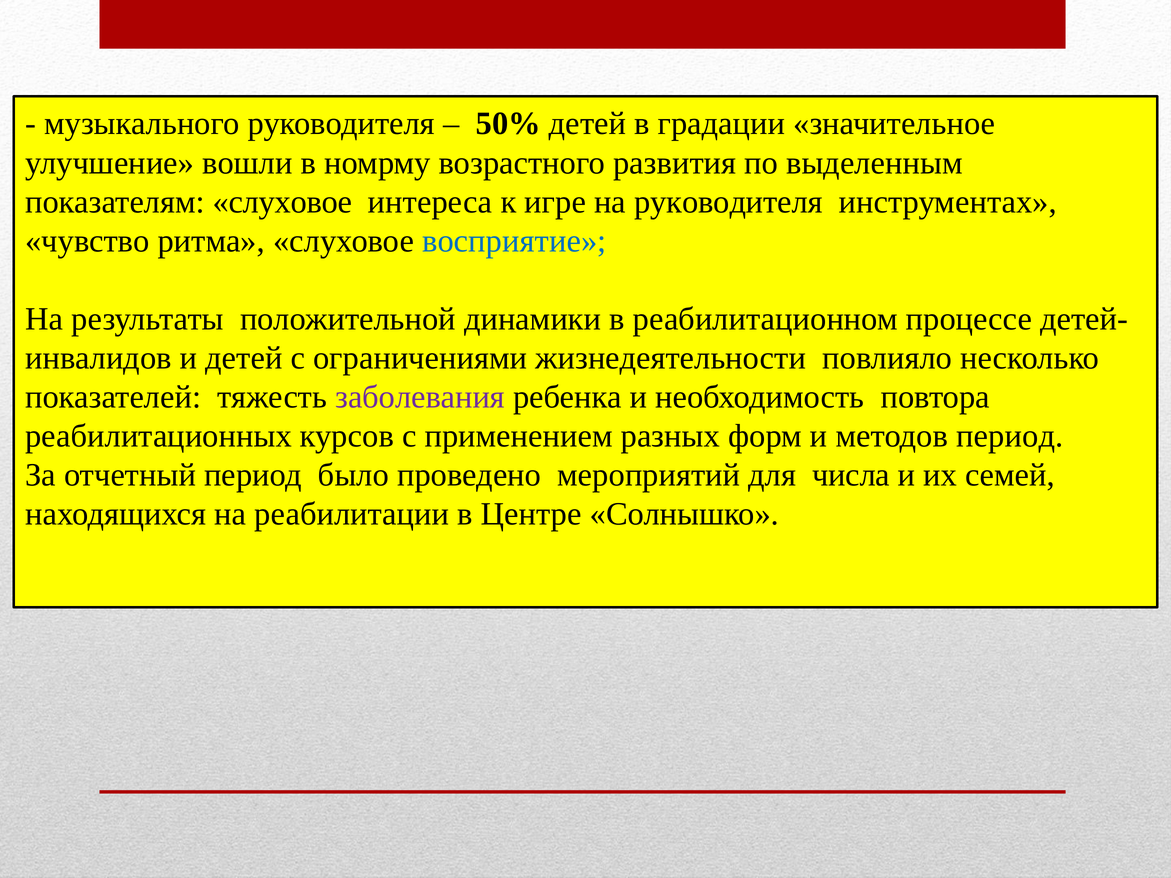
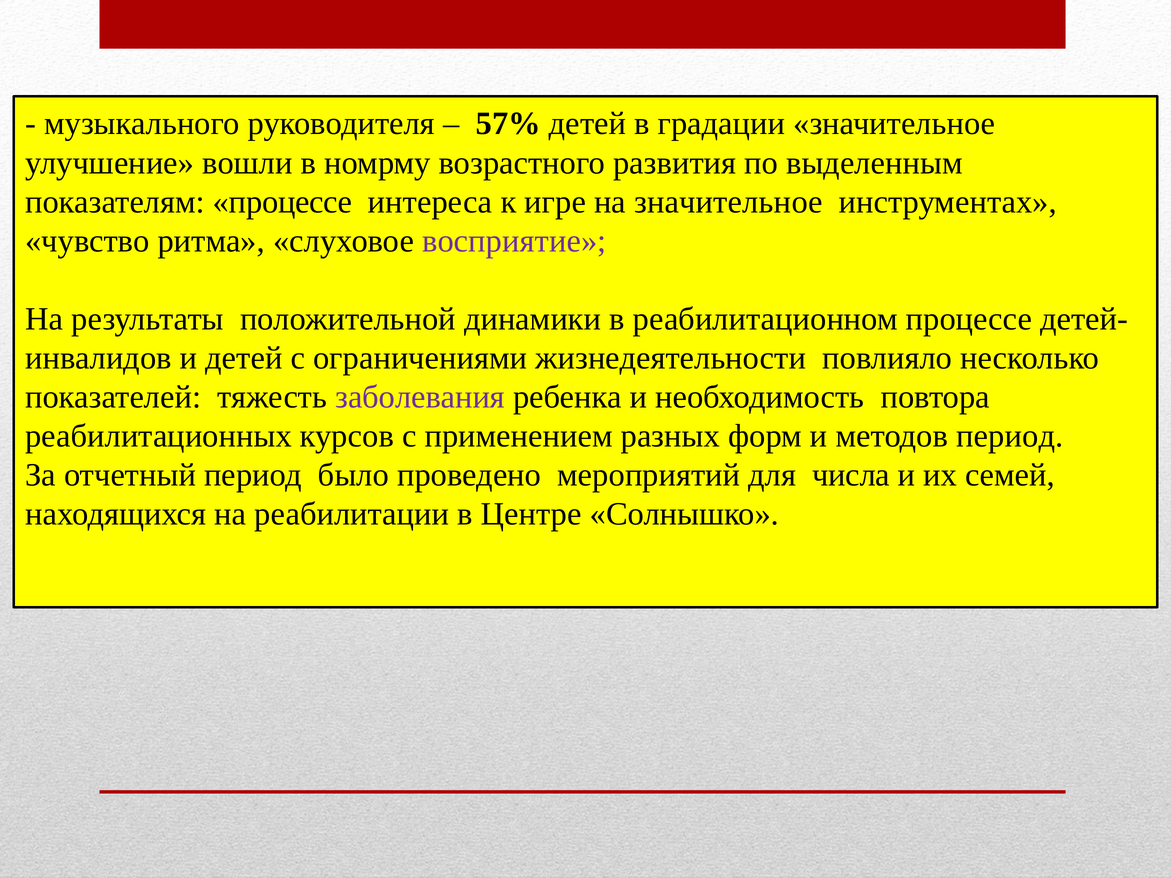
50%: 50% -> 57%
показателям слуховое: слуховое -> процессе
на руководителя: руководителя -> значительное
восприятие colour: blue -> purple
